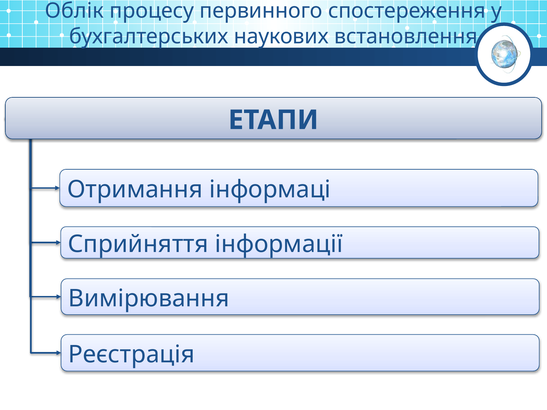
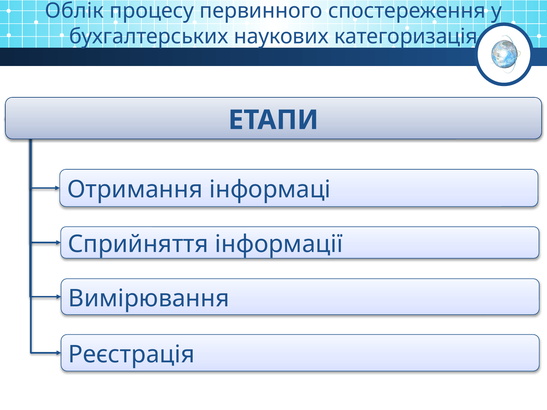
встановлення: встановлення -> категоризація
